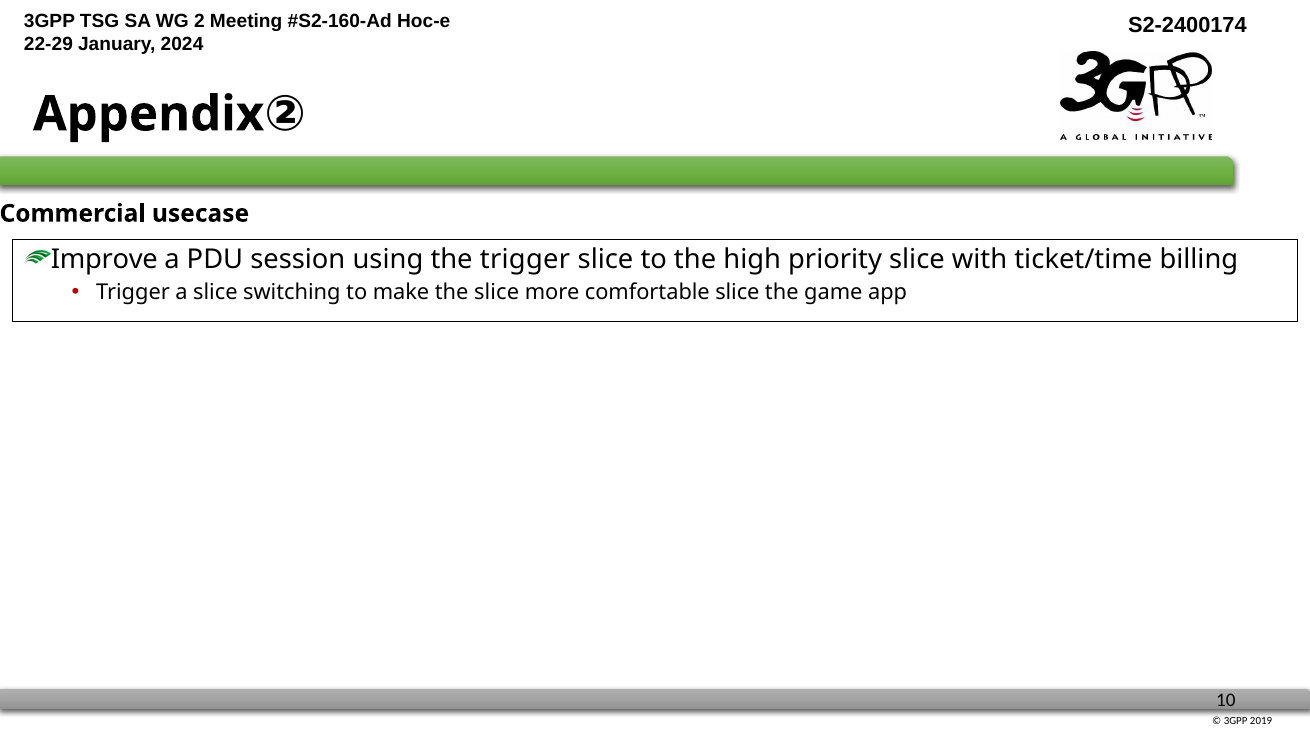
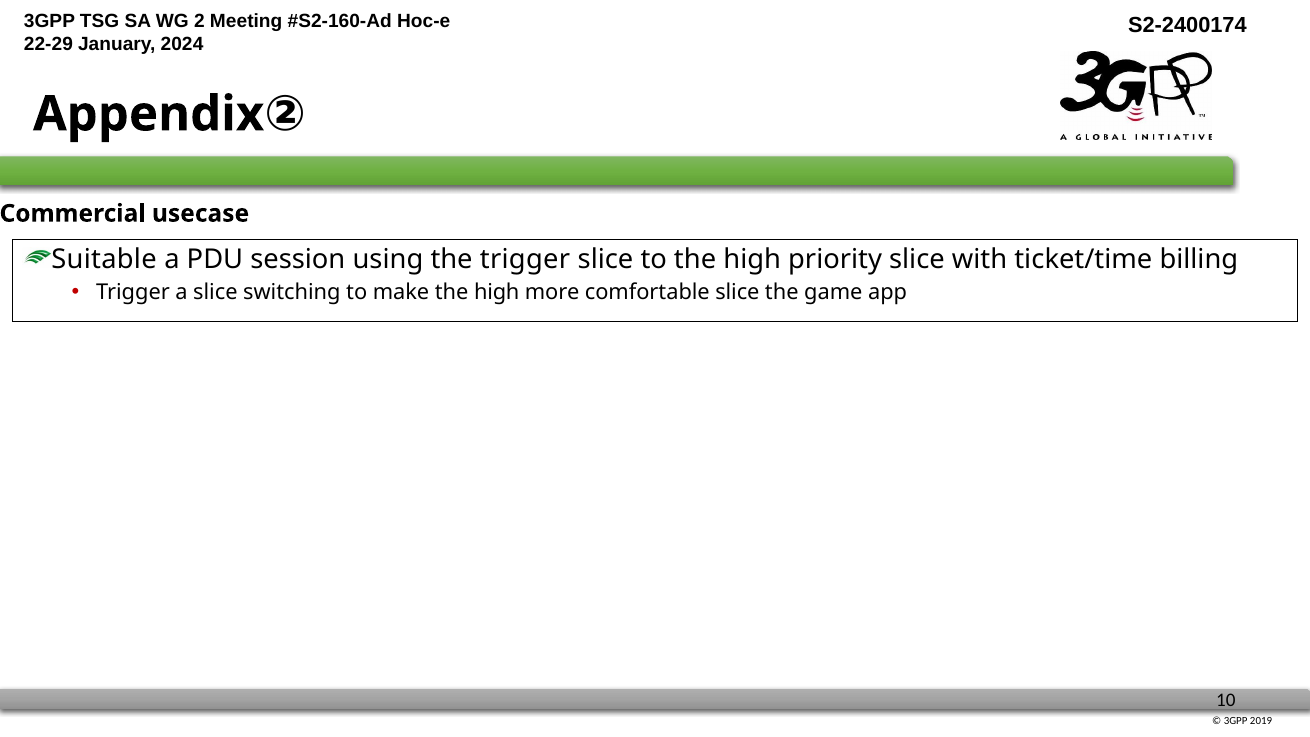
Improve: Improve -> Suitable
make the slice: slice -> high
